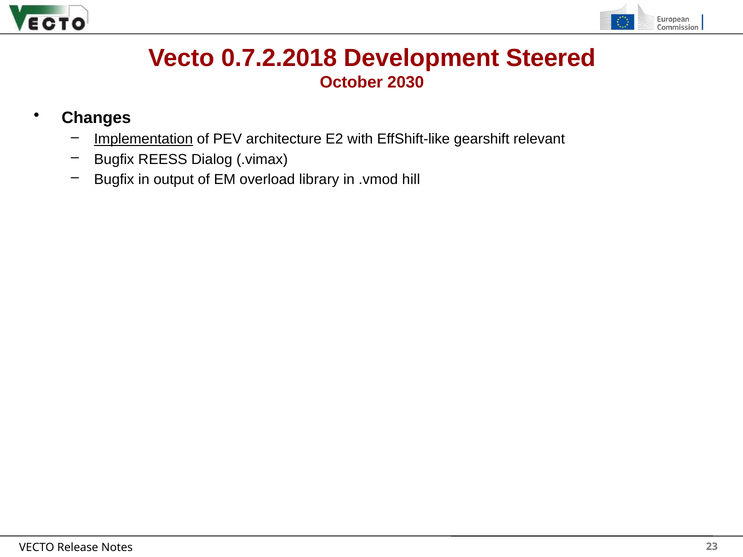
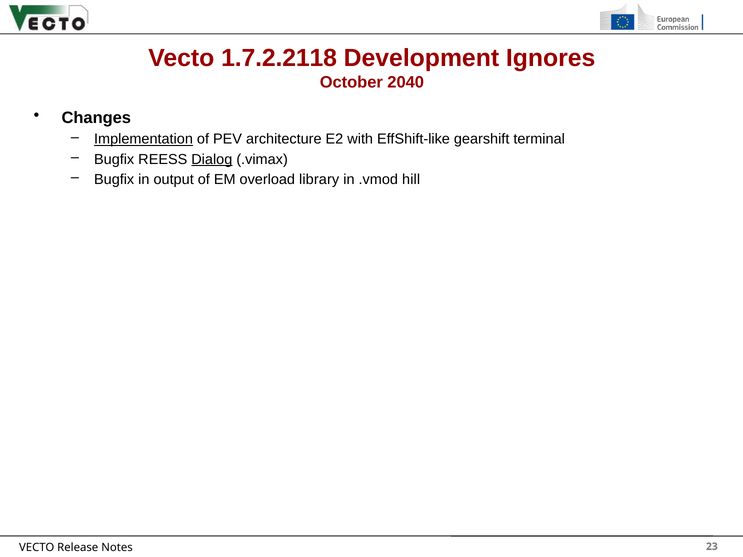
0.7.2.2018: 0.7.2.2018 -> 1.7.2.2118
Steered: Steered -> Ignores
2030: 2030 -> 2040
relevant: relevant -> terminal
Dialog underline: none -> present
